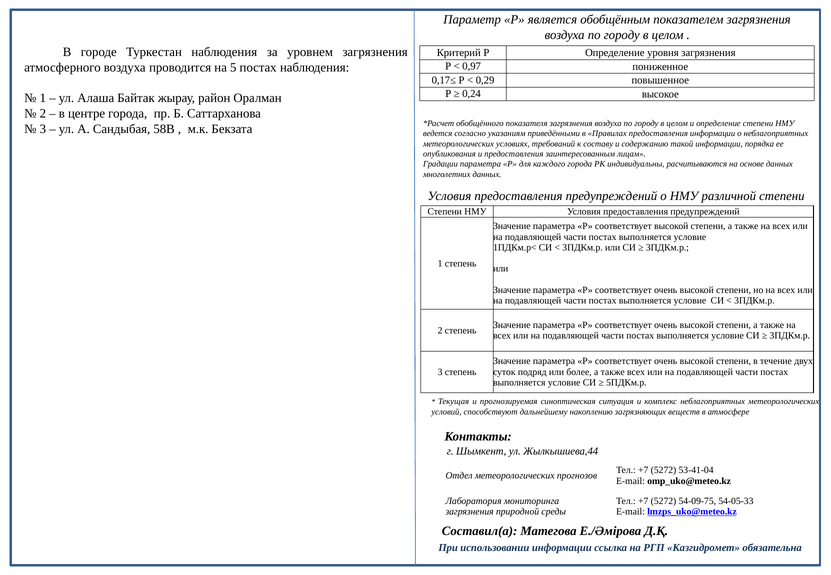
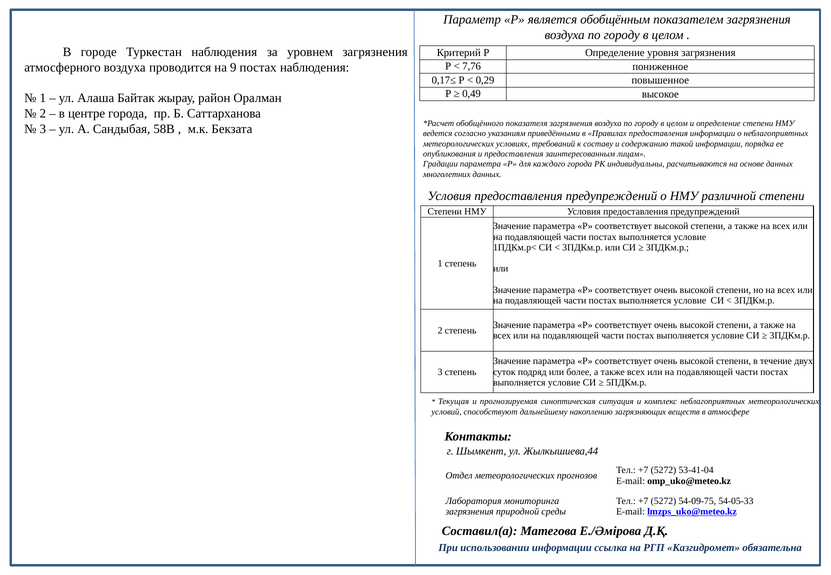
0,97: 0,97 -> 7,76
5: 5 -> 9
0,24: 0,24 -> 0,49
